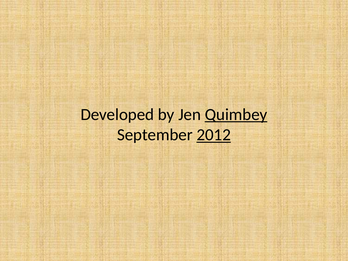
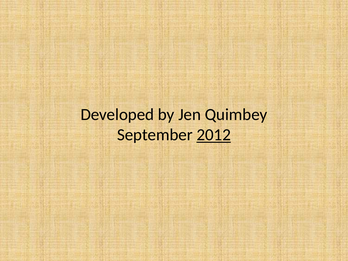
Quimbey underline: present -> none
